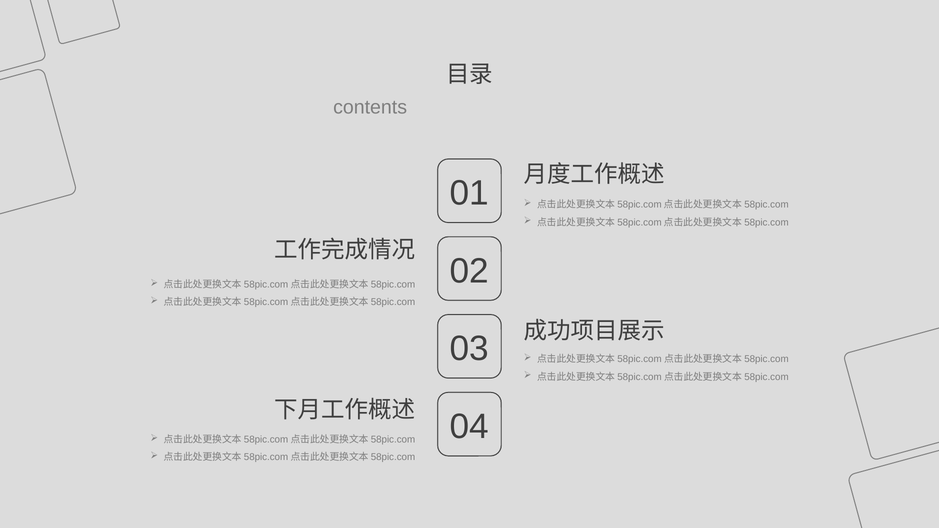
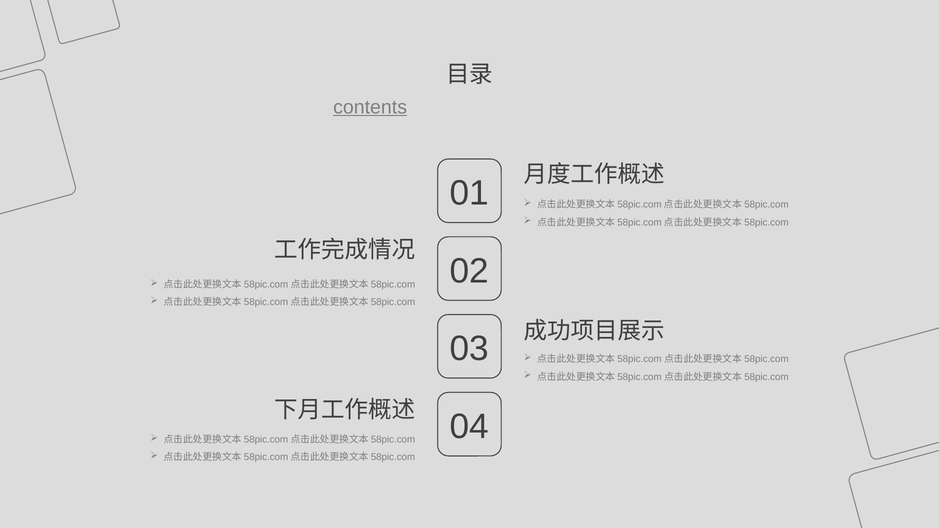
contents underline: none -> present
